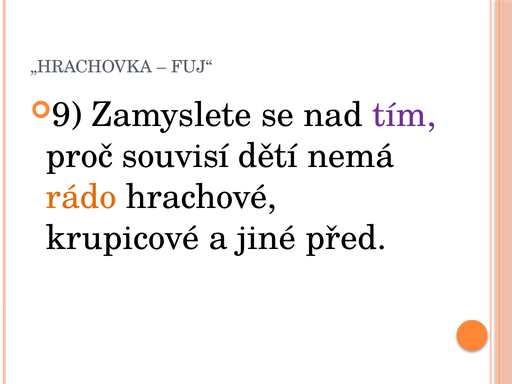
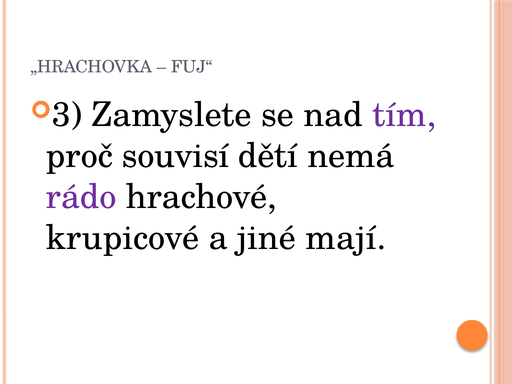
9: 9 -> 3
rádo colour: orange -> purple
před: před -> mají
